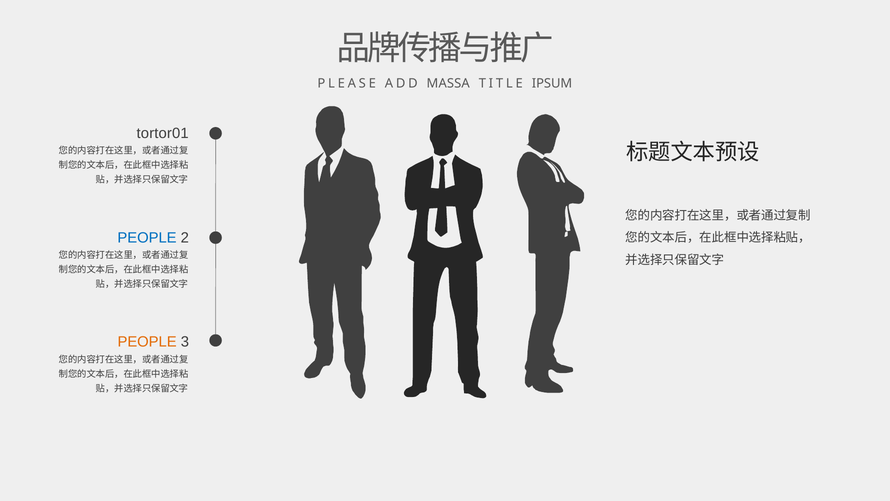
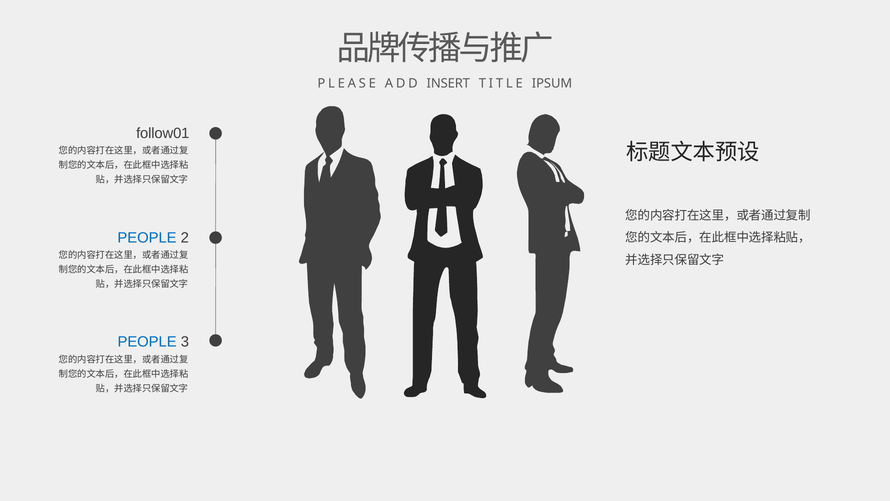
MASSA: MASSA -> INSERT
tortor01: tortor01 -> follow01
PEOPLE at (147, 342) colour: orange -> blue
